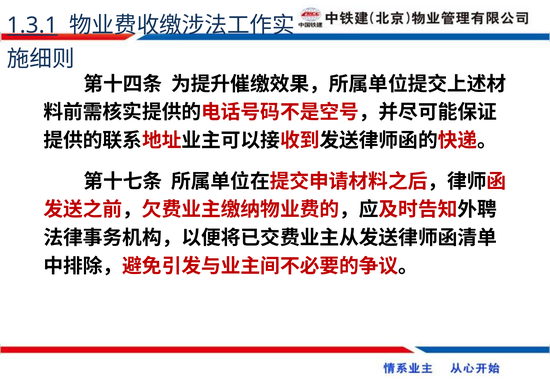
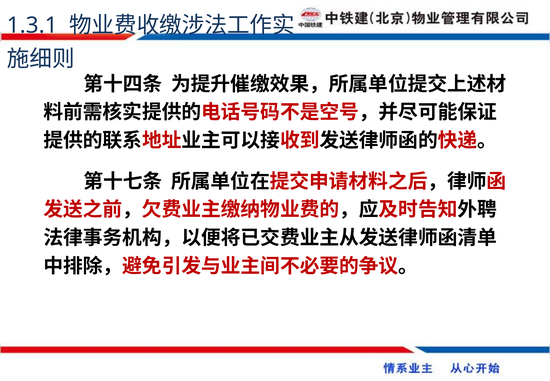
1.3.1 underline: present -> none
